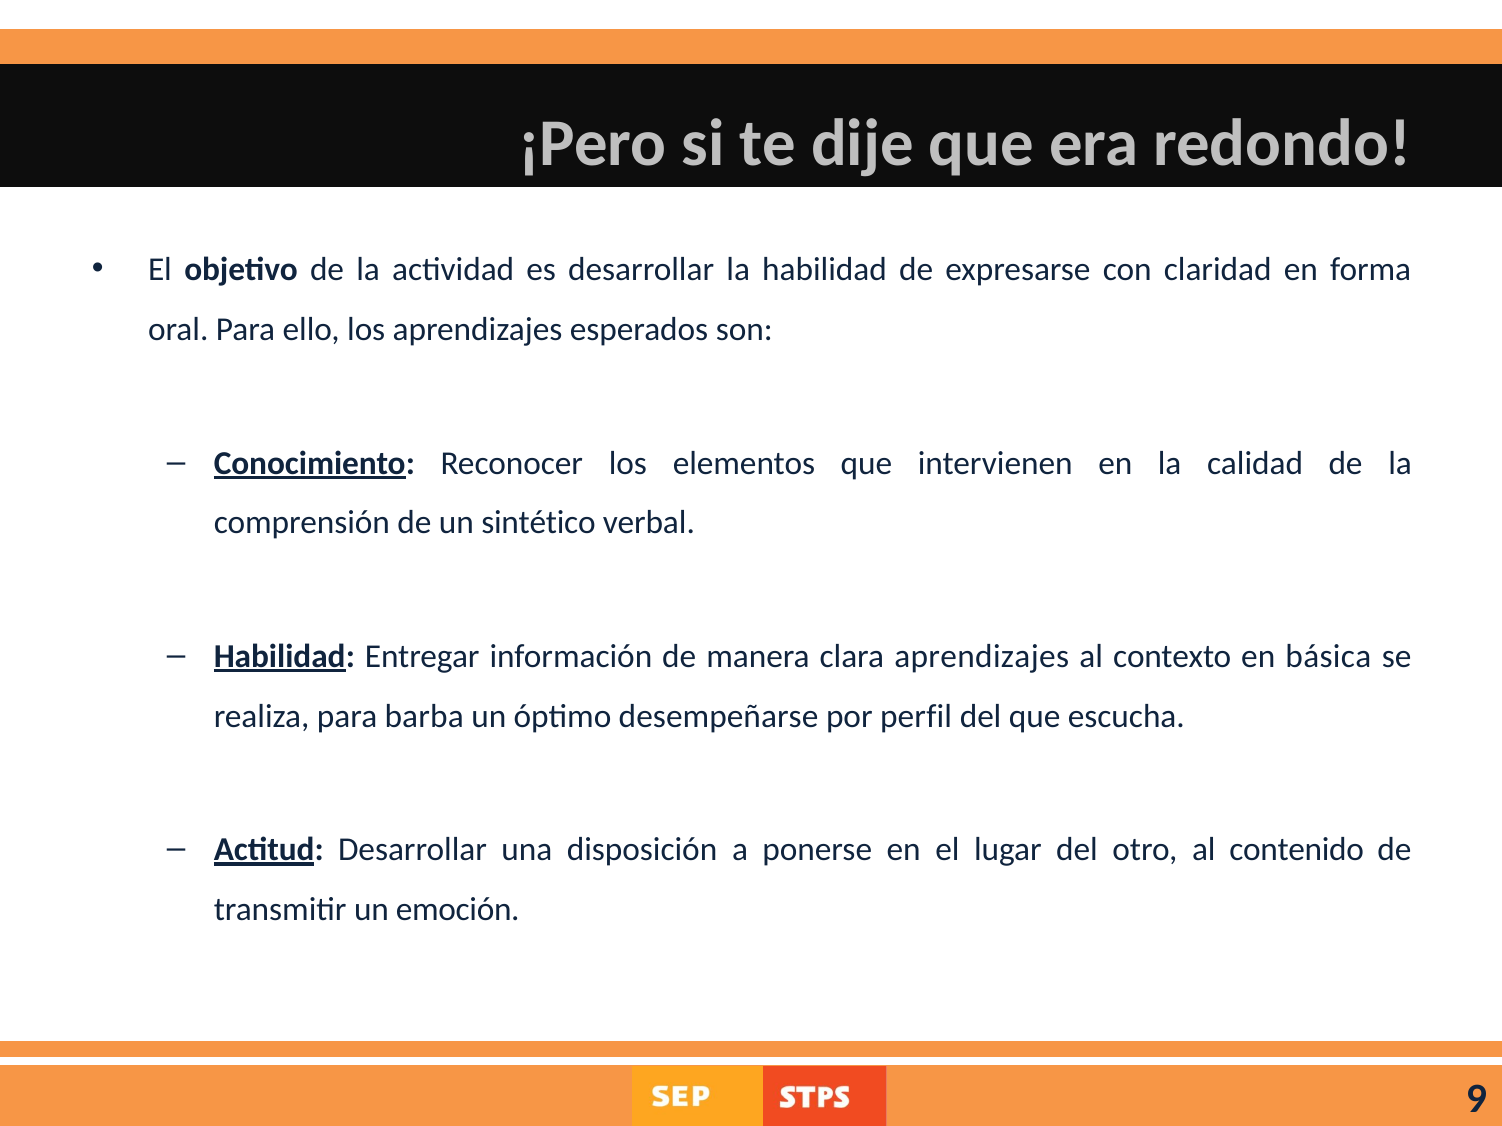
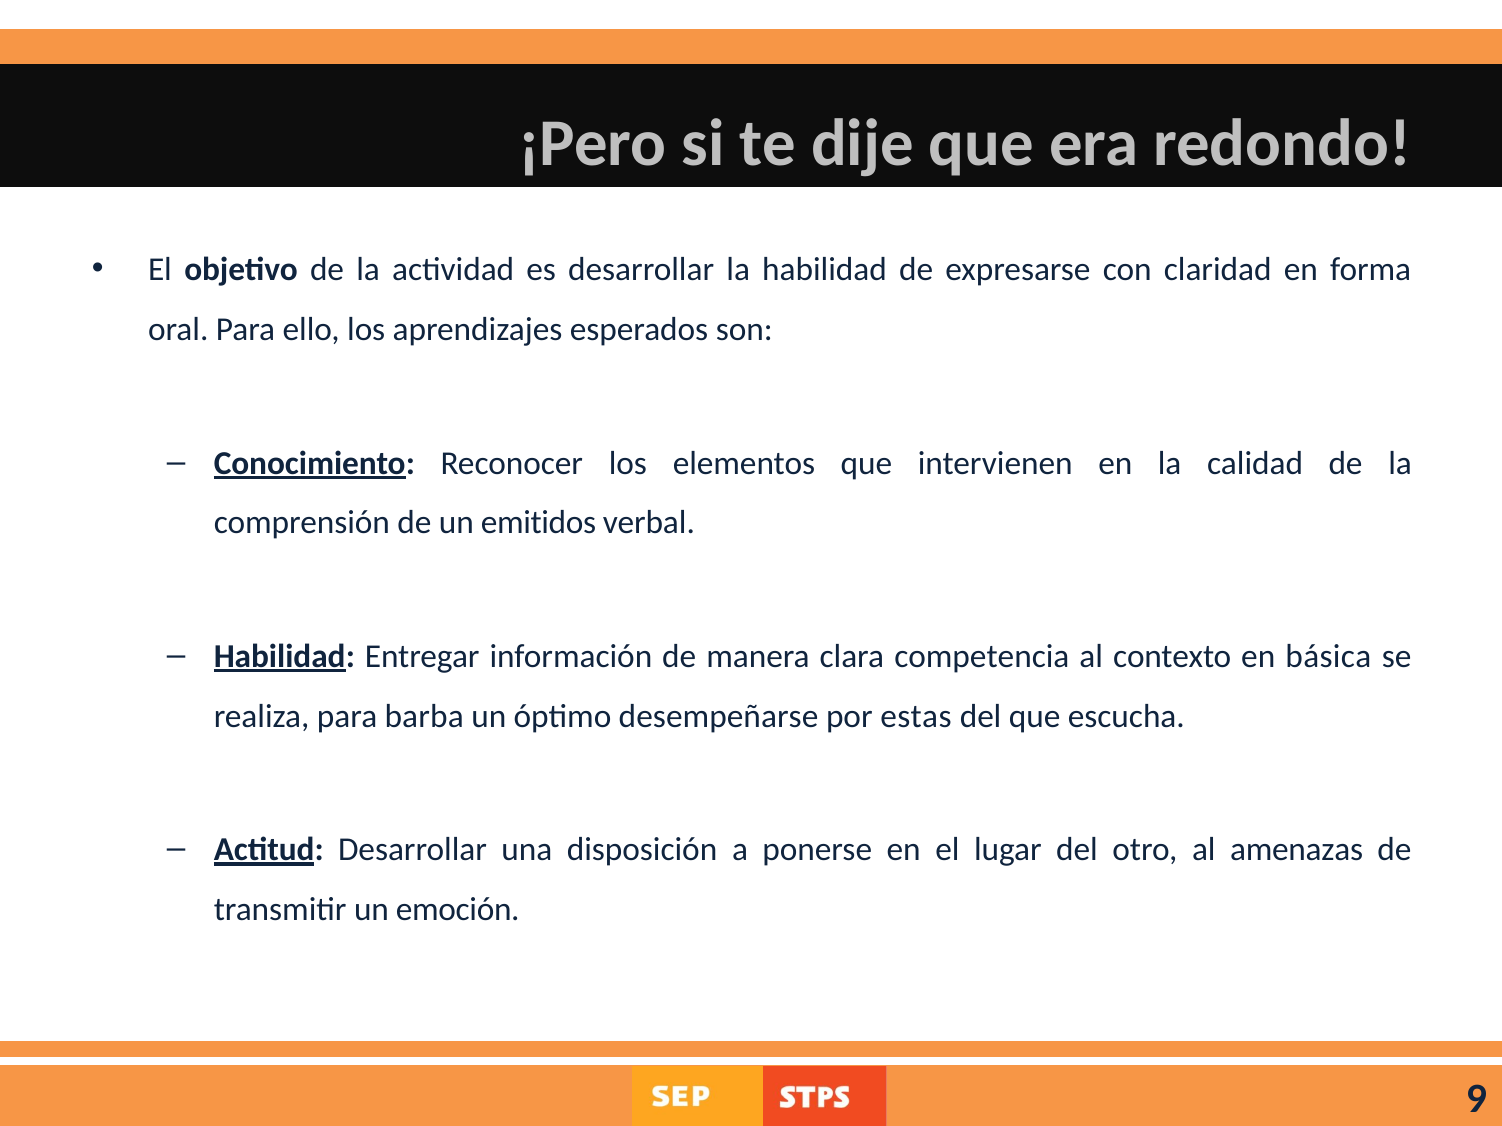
sintético: sintético -> emitidos
clara aprendizajes: aprendizajes -> competencia
perfil: perfil -> estas
contenido: contenido -> amenazas
